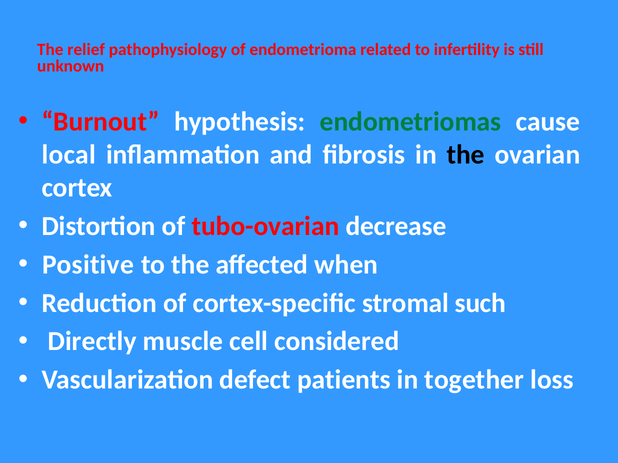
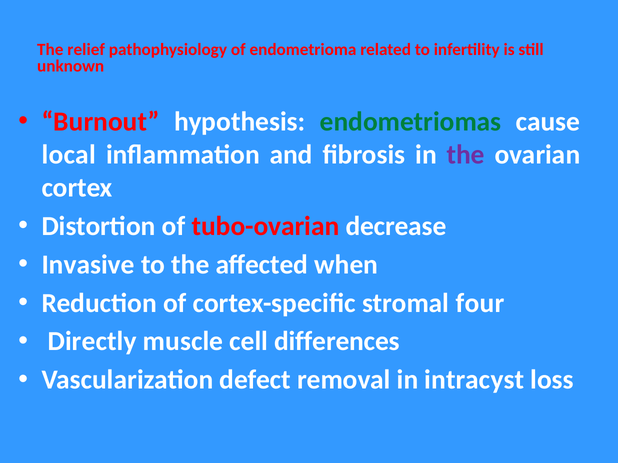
the at (466, 155) colour: black -> purple
Positive: Positive -> Invasive
such: such -> four
considered: considered -> differences
patients: patients -> removal
together: together -> intracyst
